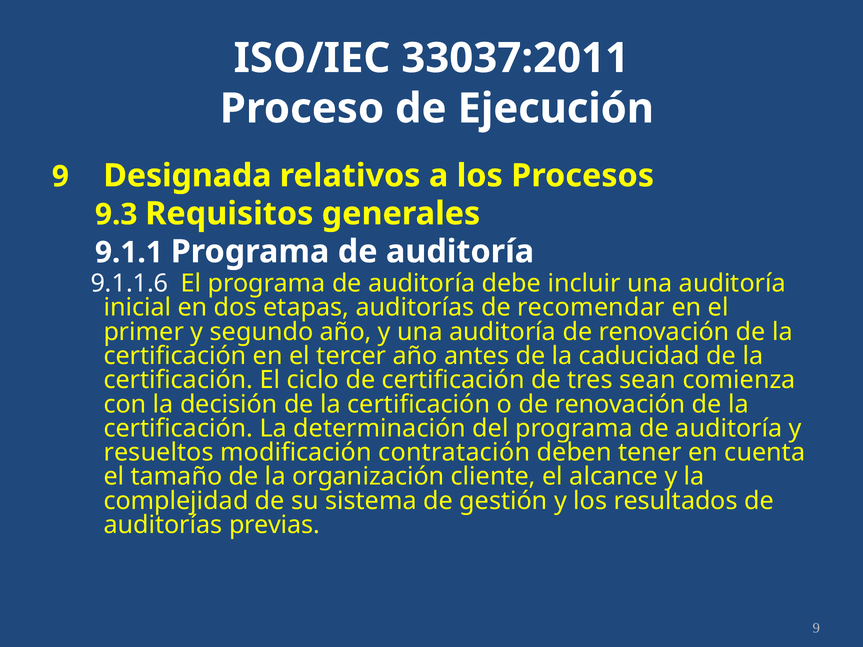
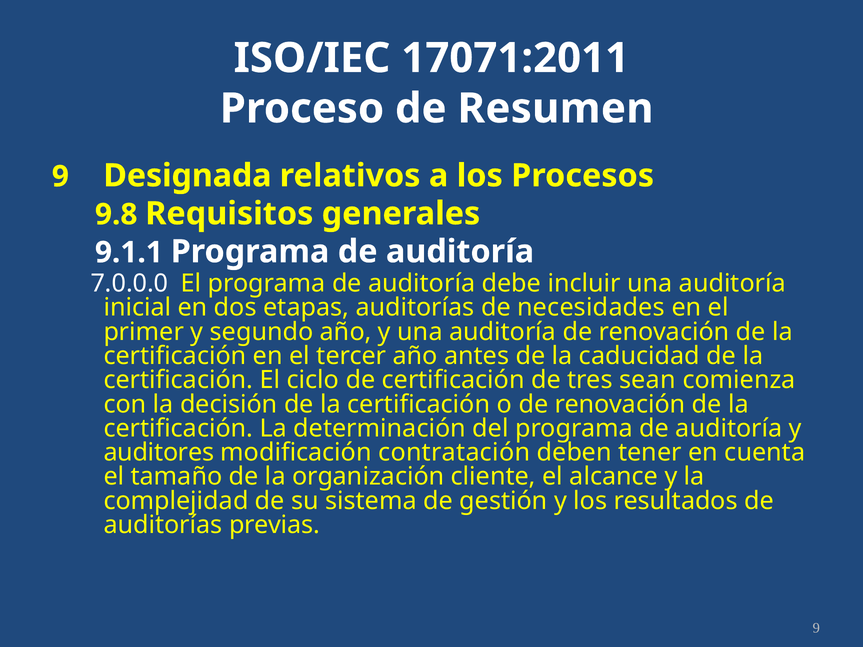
33037:2011: 33037:2011 -> 17071:2011
Ejecución: Ejecución -> Resumen
9.3: 9.3 -> 9.8
9.1.1.6: 9.1.1.6 -> 7.0.0.0
recomendar: recomendar -> necesidades
resueltos: resueltos -> auditores
